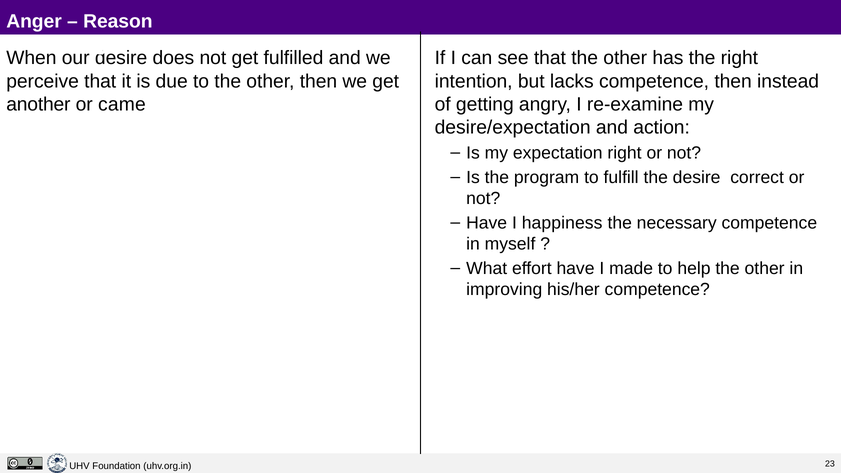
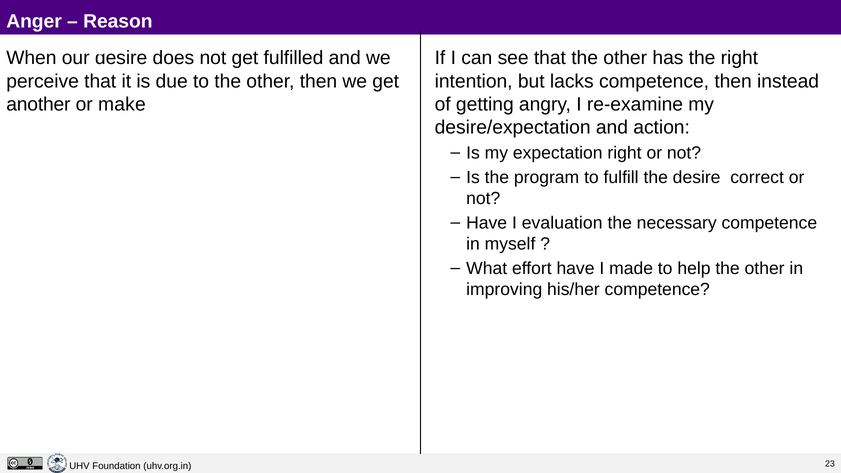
came: came -> make
happiness: happiness -> evaluation
